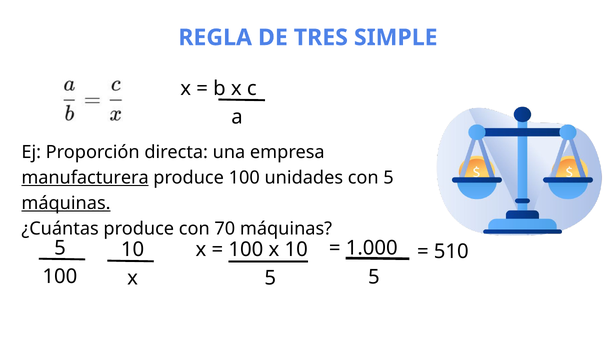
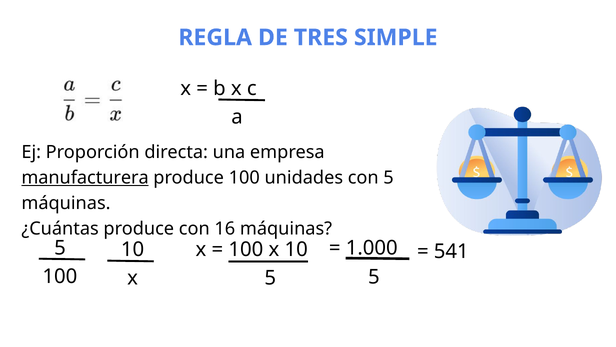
máquinas at (66, 203) underline: present -> none
70: 70 -> 16
510: 510 -> 541
